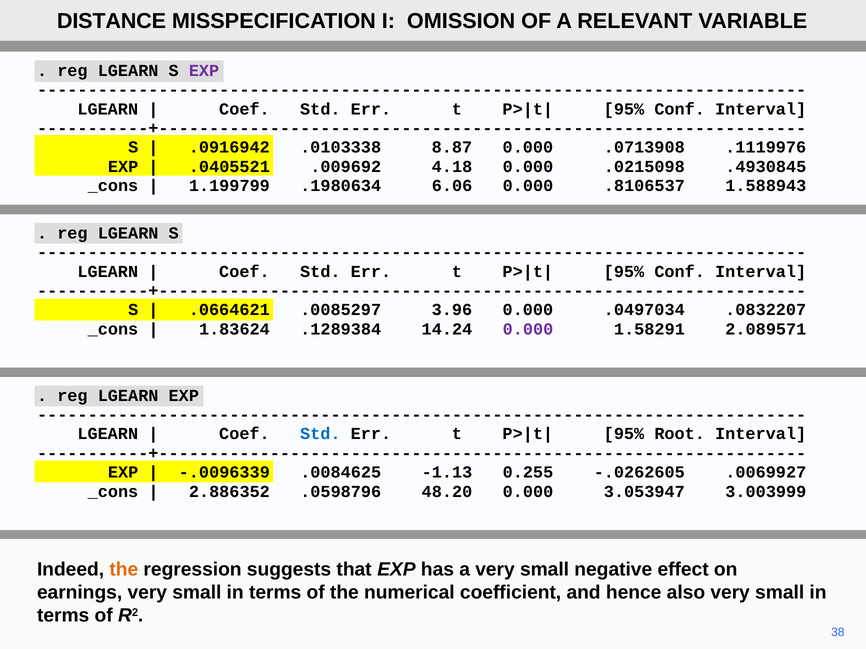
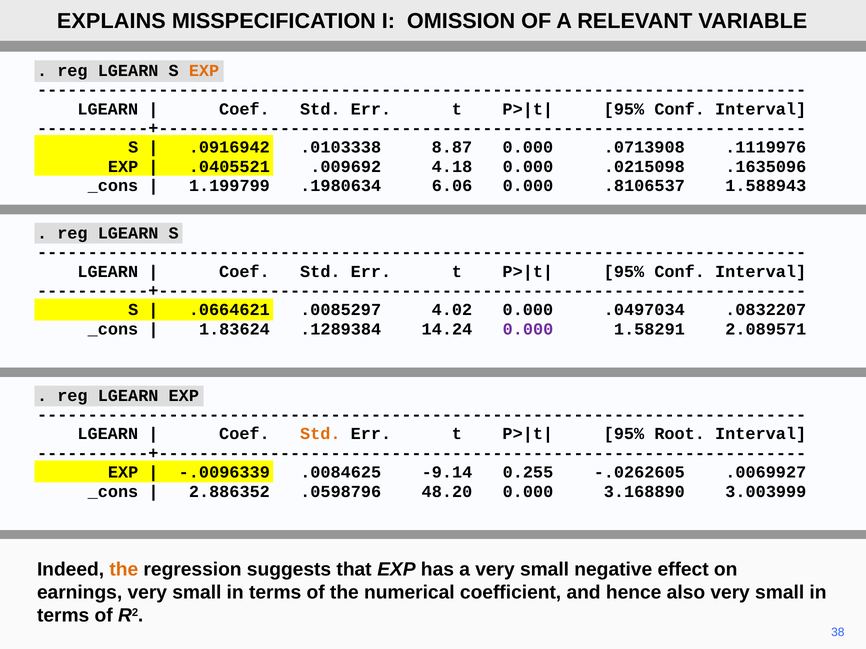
DISTANCE: DISTANCE -> EXPLAINS
EXP at (204, 71) colour: purple -> orange
.4930845: .4930845 -> .1635096
3.96: 3.96 -> 4.02
Std at (320, 434) colour: blue -> orange
-1.13: -1.13 -> -9.14
3.053947: 3.053947 -> 3.168890
